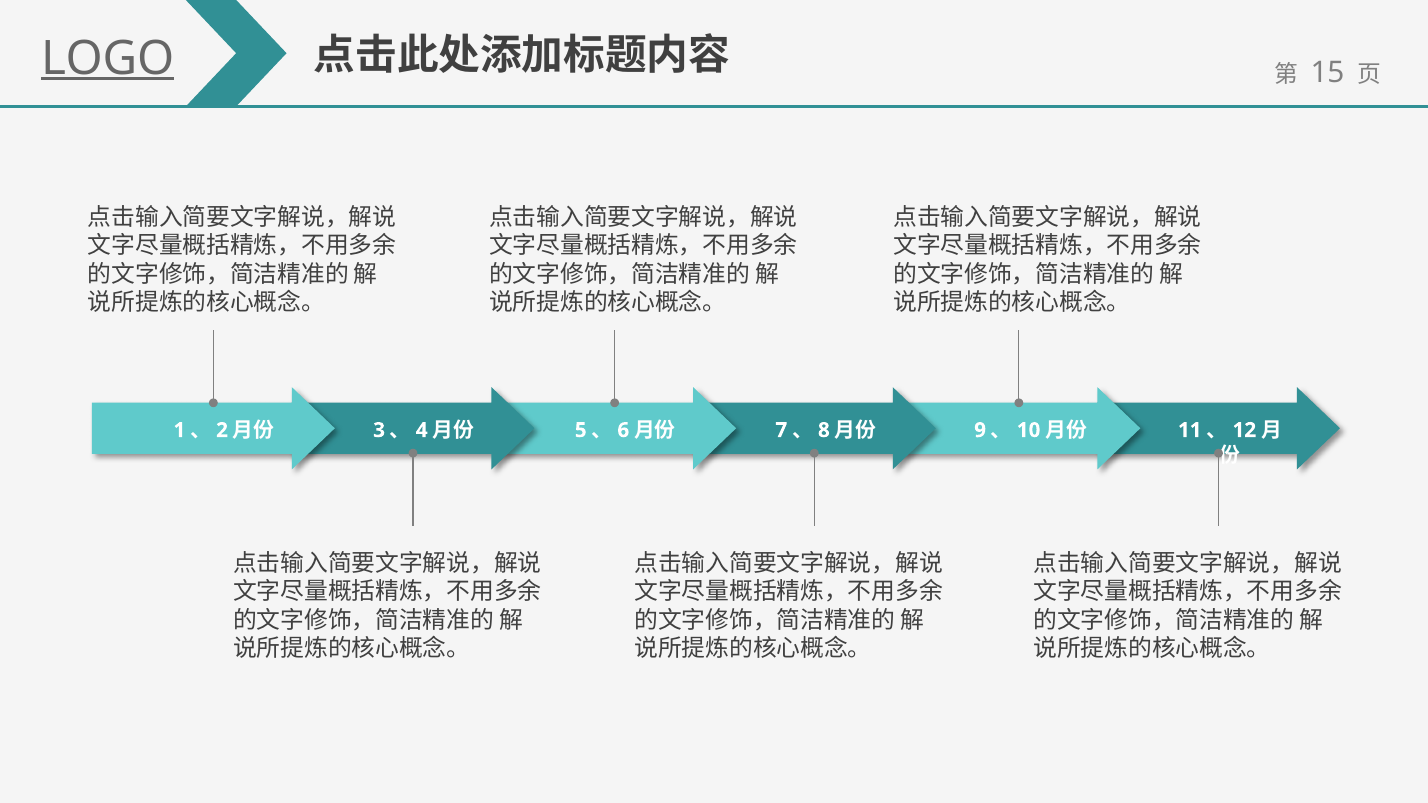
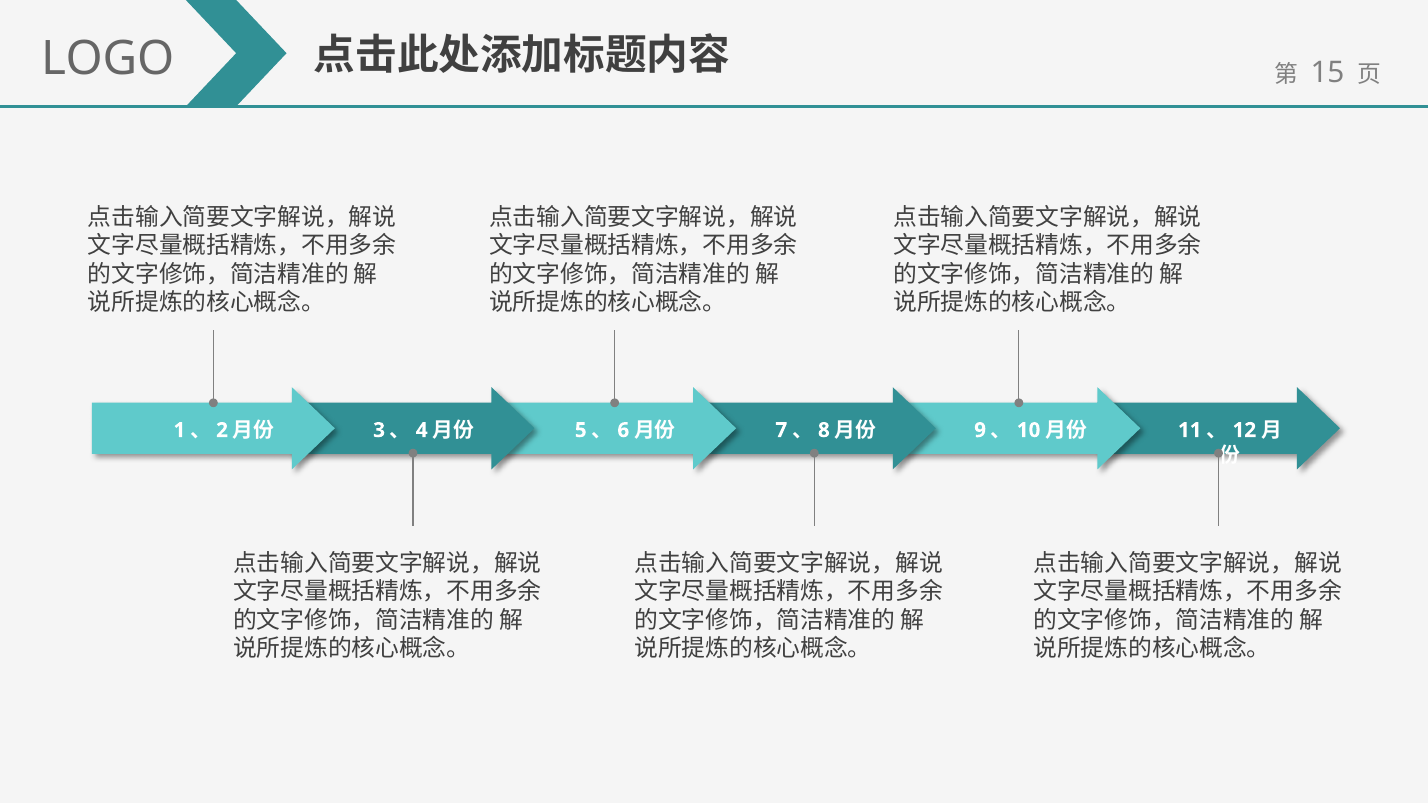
LOGO underline: present -> none
